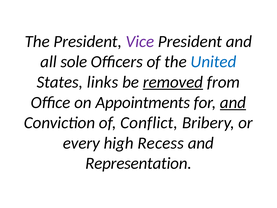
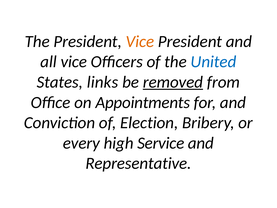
Vice at (140, 41) colour: purple -> orange
all sole: sole -> vice
and at (233, 102) underline: present -> none
Conflict: Conflict -> Election
Recess: Recess -> Service
Representation: Representation -> Representative
